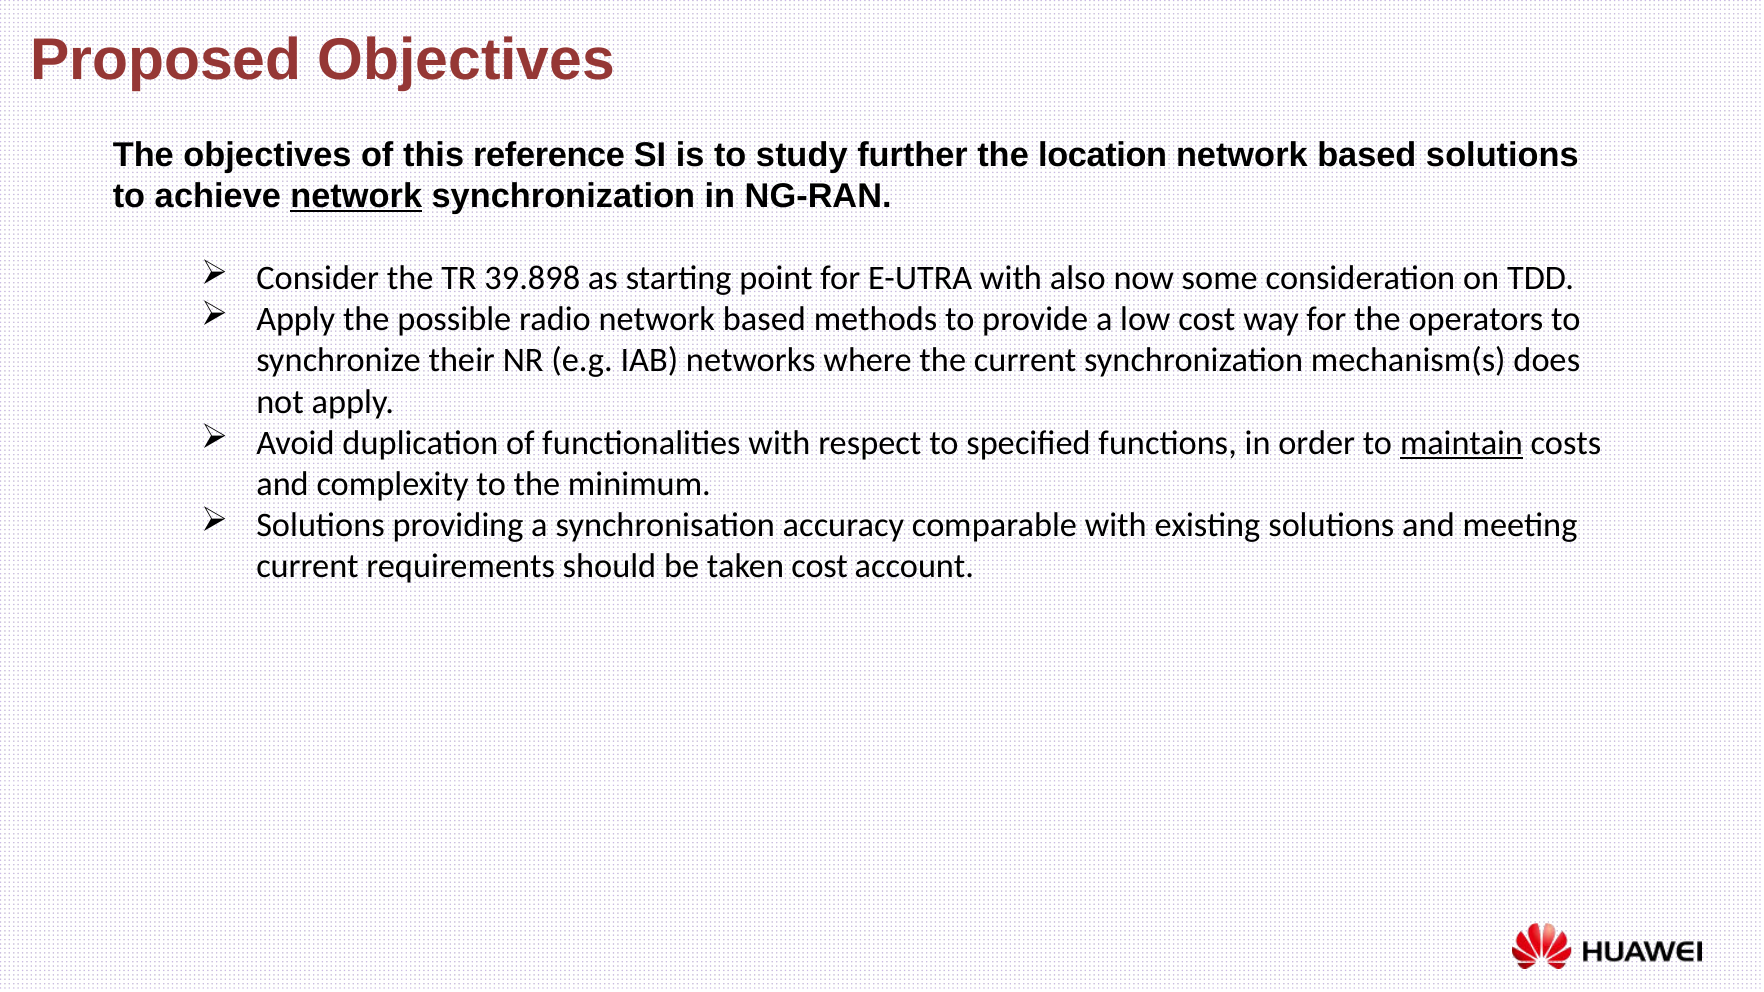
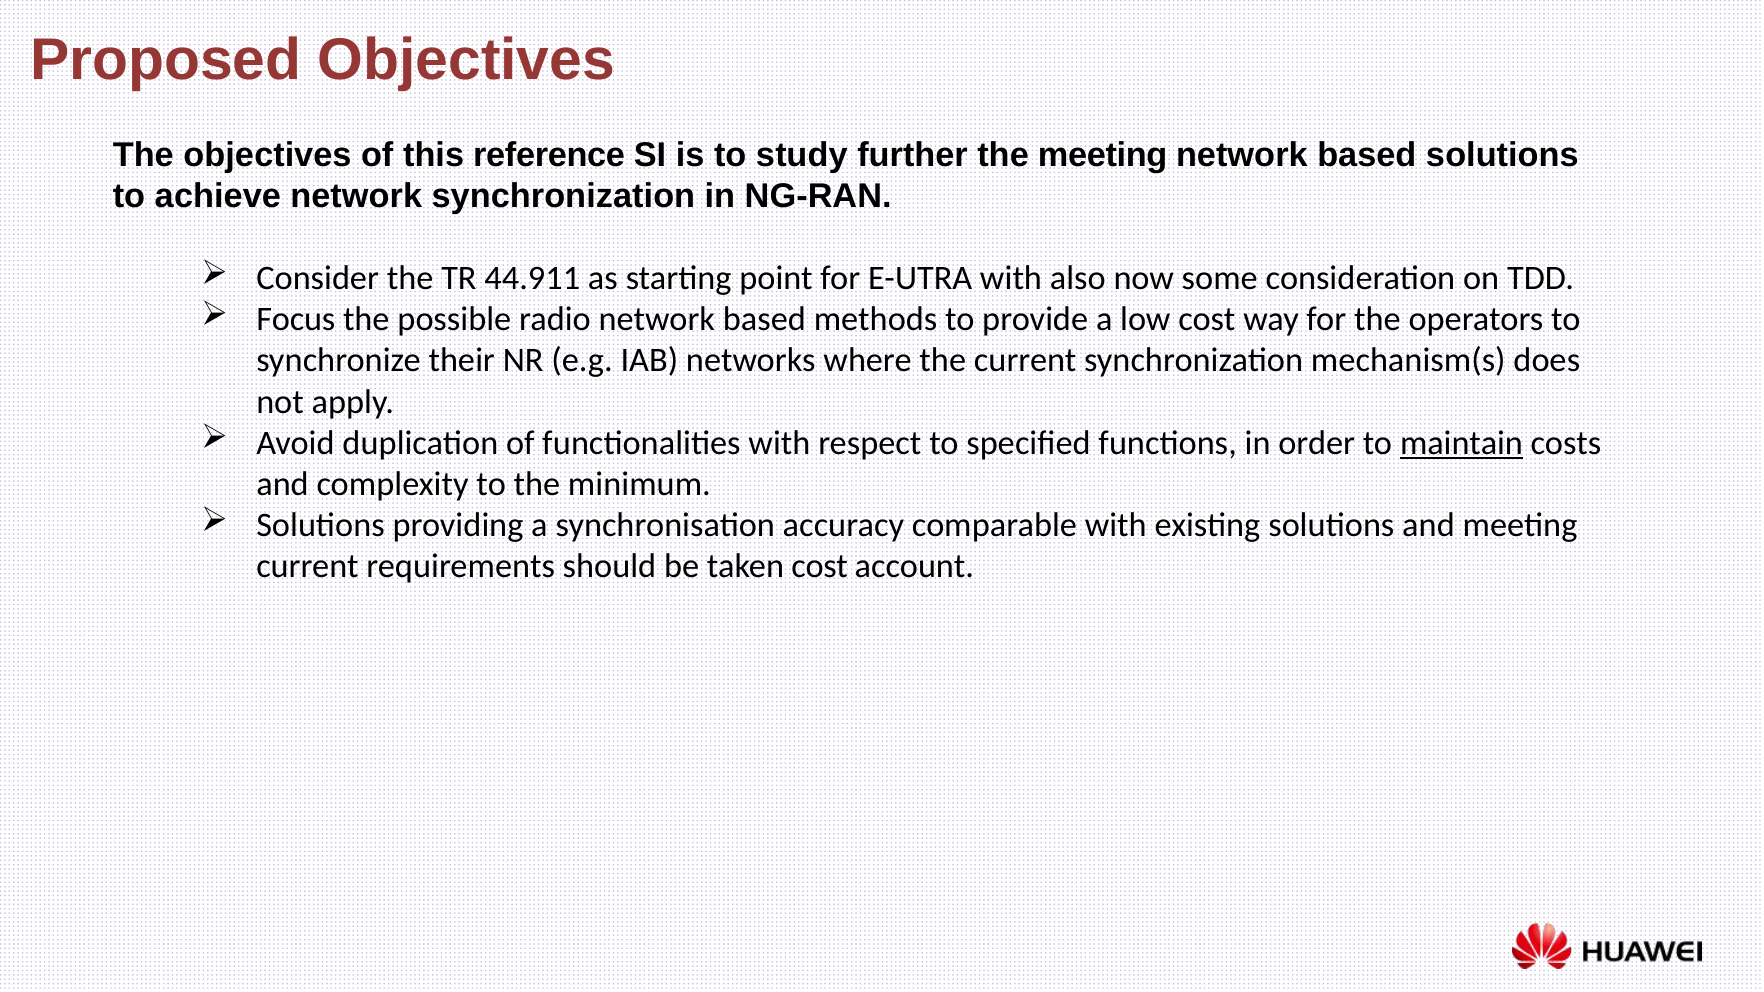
the location: location -> meeting
network at (356, 196) underline: present -> none
39.898: 39.898 -> 44.911
Apply at (296, 320): Apply -> Focus
